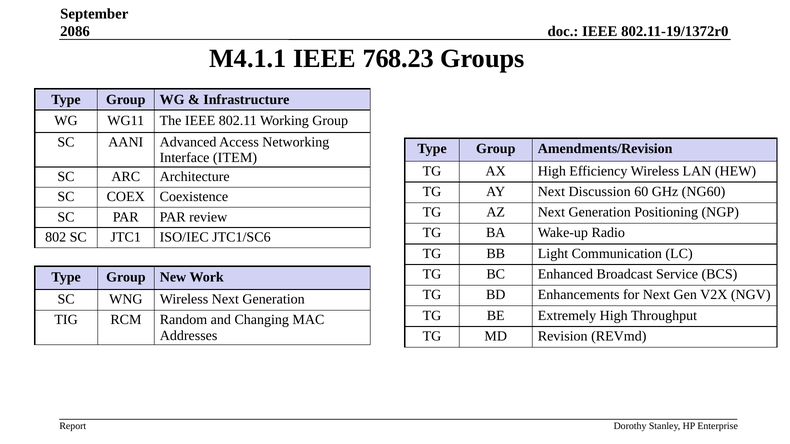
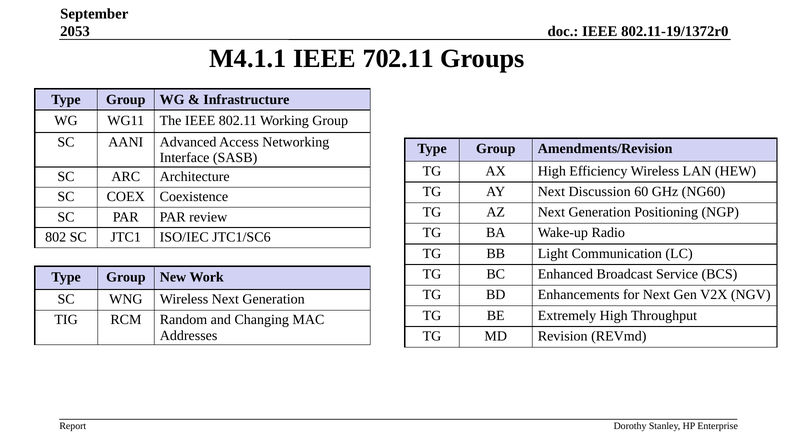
2086: 2086 -> 2053
768.23: 768.23 -> 702.11
ITEM: ITEM -> SASB
